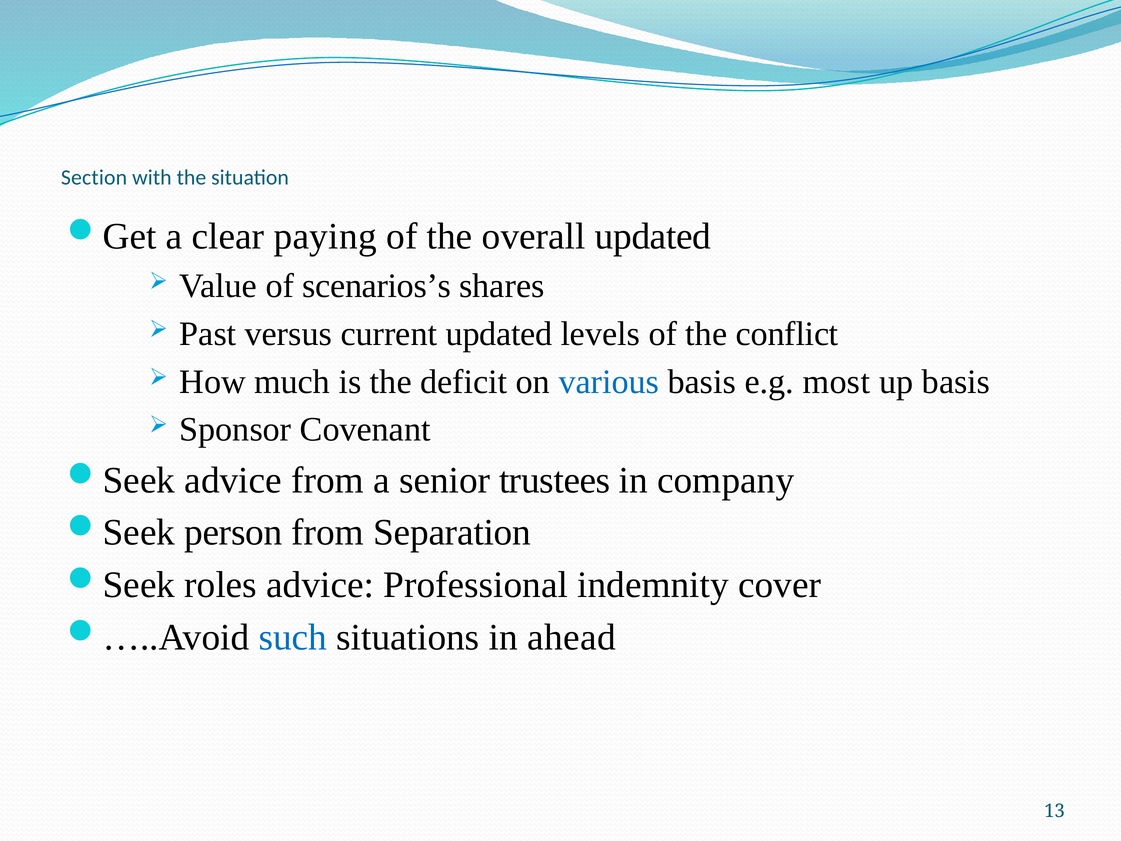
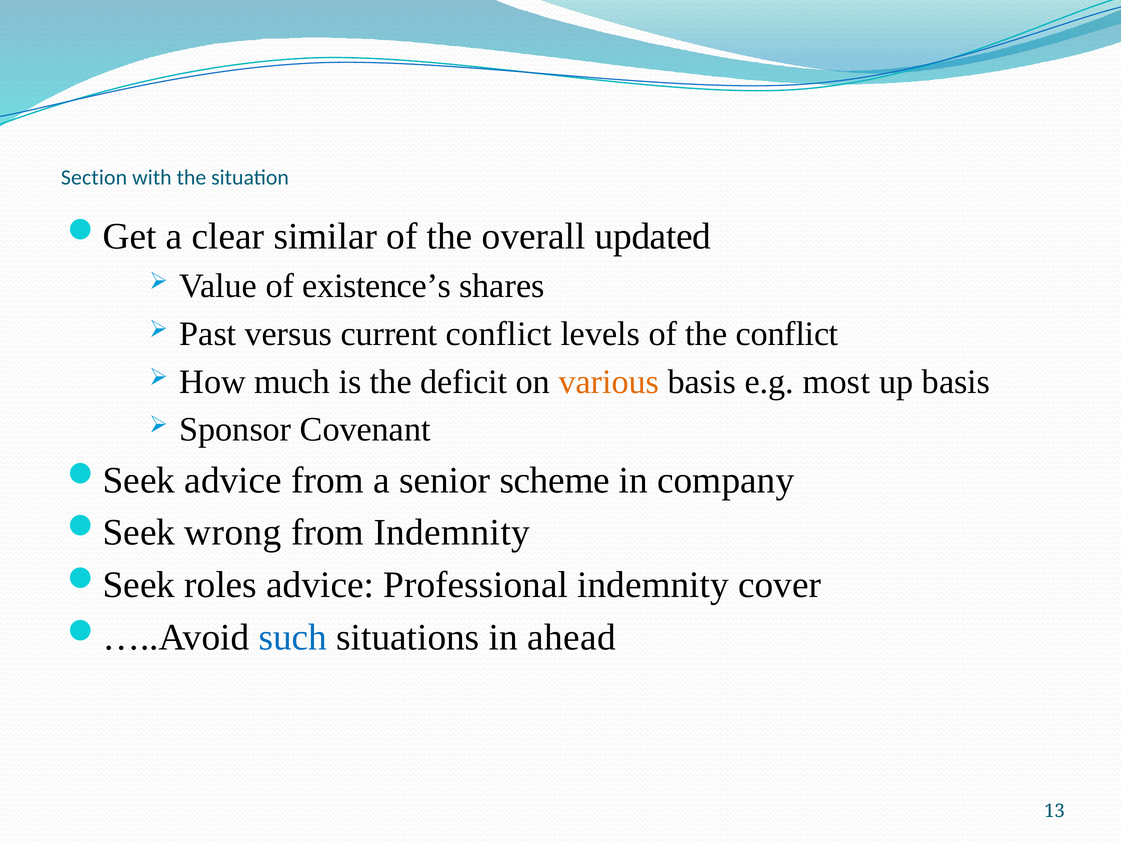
paying: paying -> similar
scenarios’s: scenarios’s -> existence’s
current updated: updated -> conflict
various colour: blue -> orange
trustees: trustees -> scheme
person: person -> wrong
from Separation: Separation -> Indemnity
